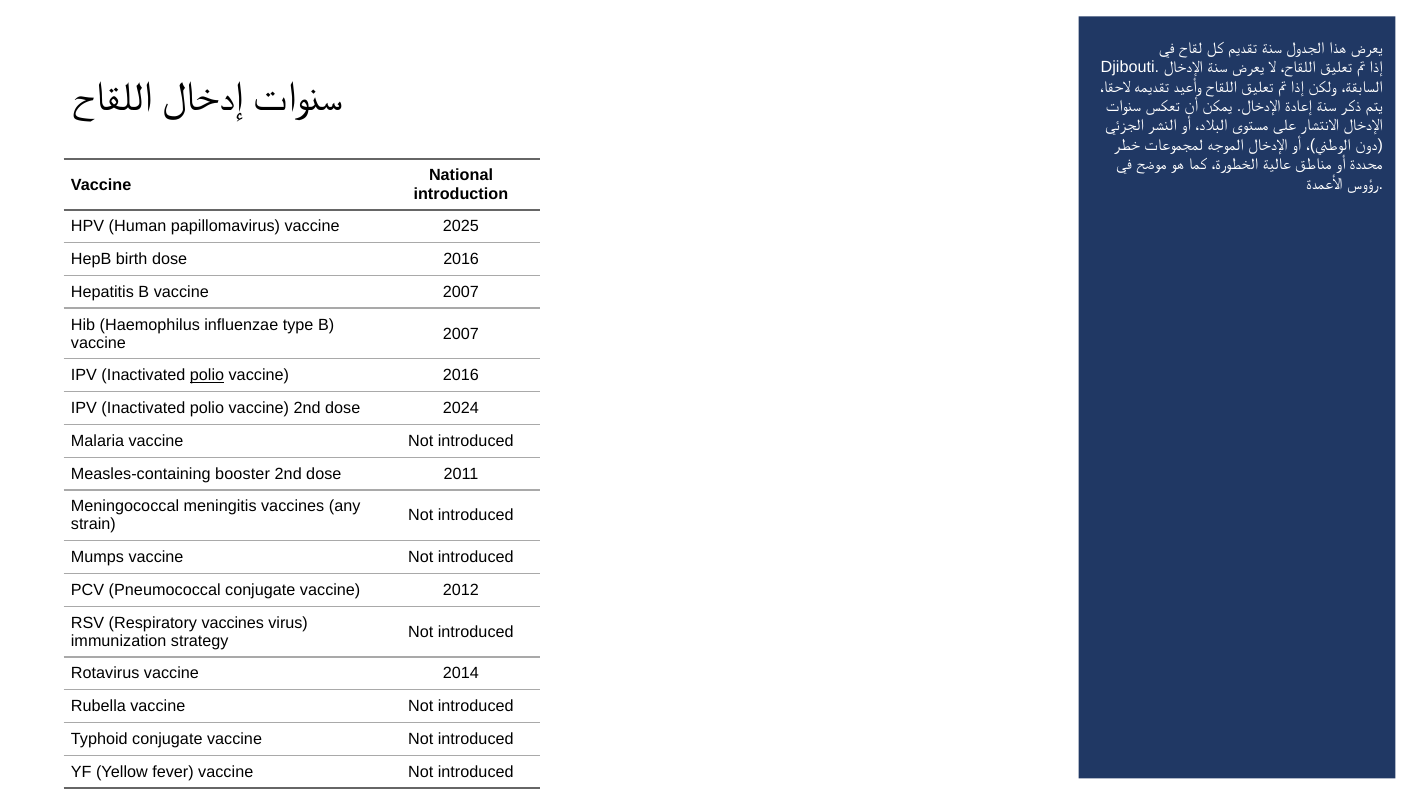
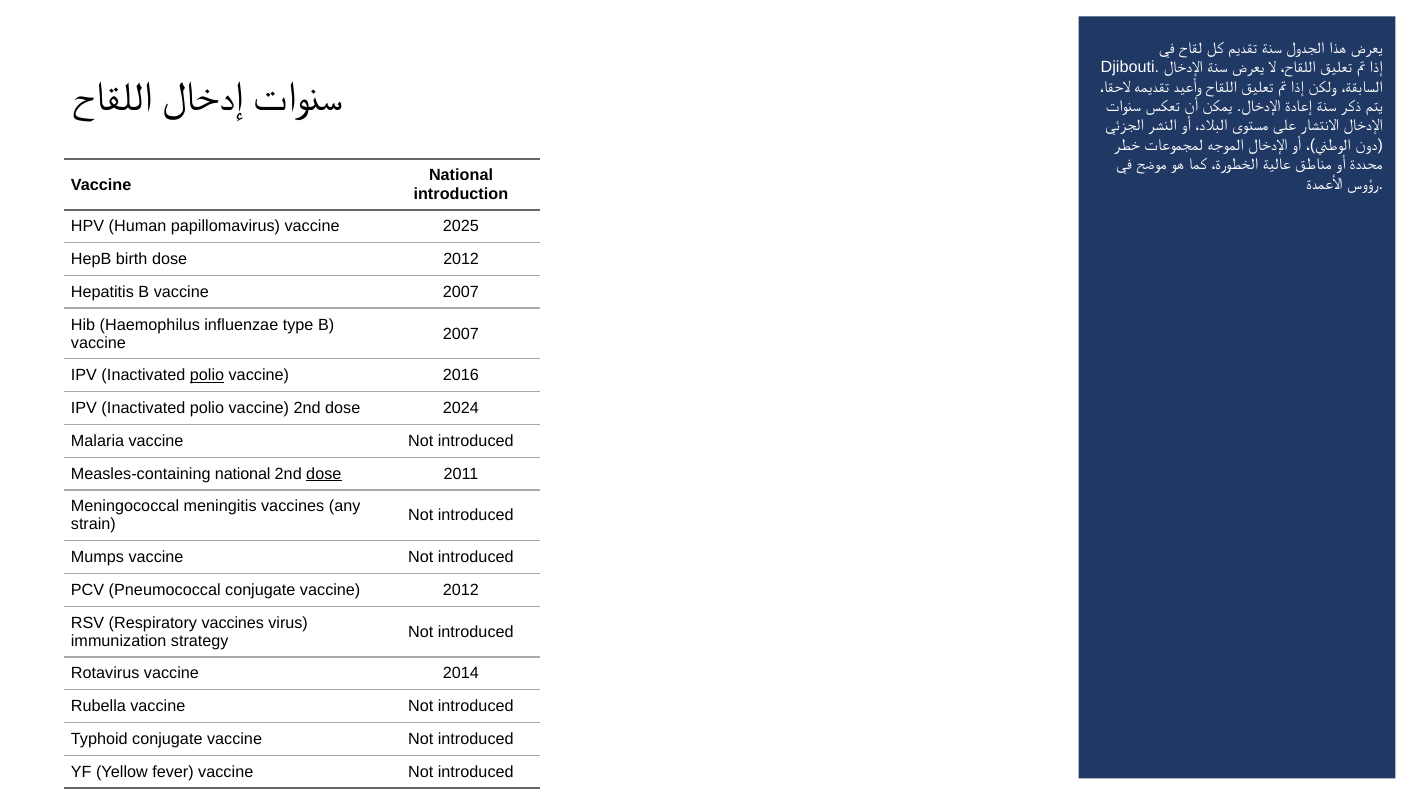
dose 2016: 2016 -> 2012
Measles-containing booster: booster -> national
dose at (324, 474) underline: none -> present
